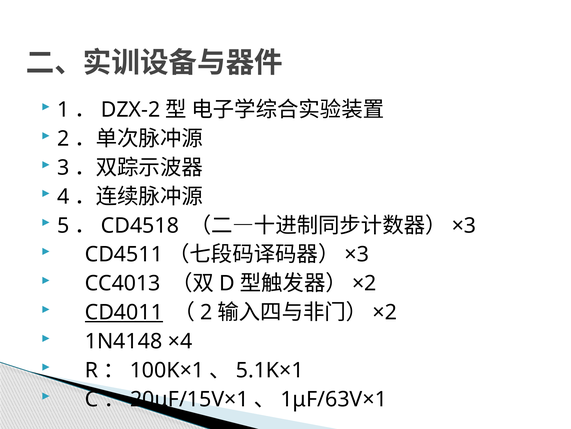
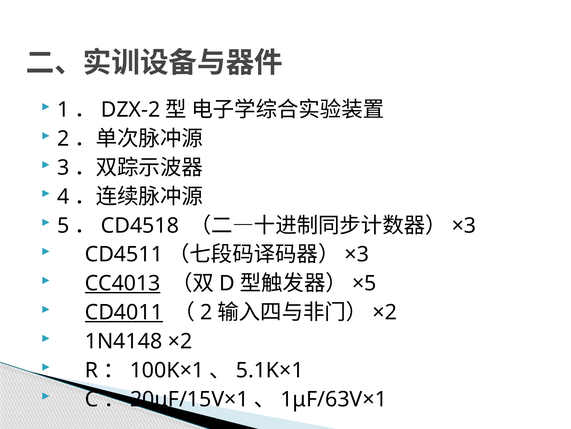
CC4013 underline: none -> present
×2 at (364, 283): ×2 -> ×5
1N4148 ×4: ×4 -> ×2
